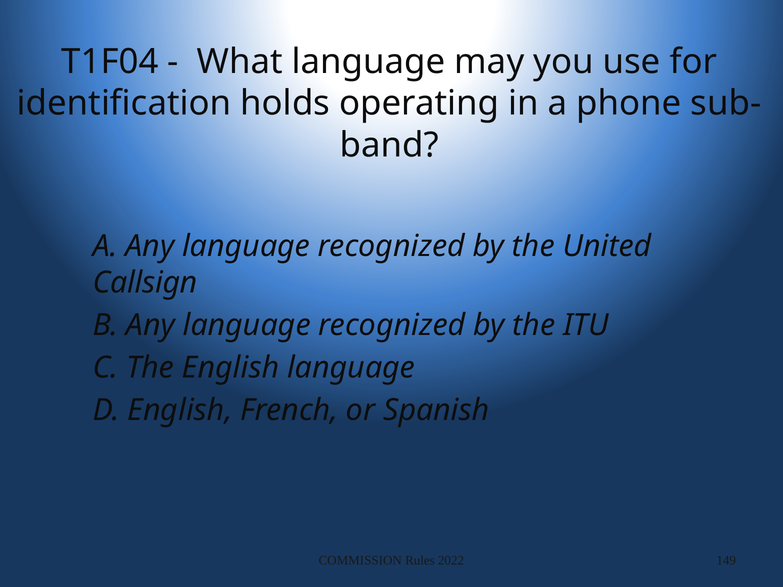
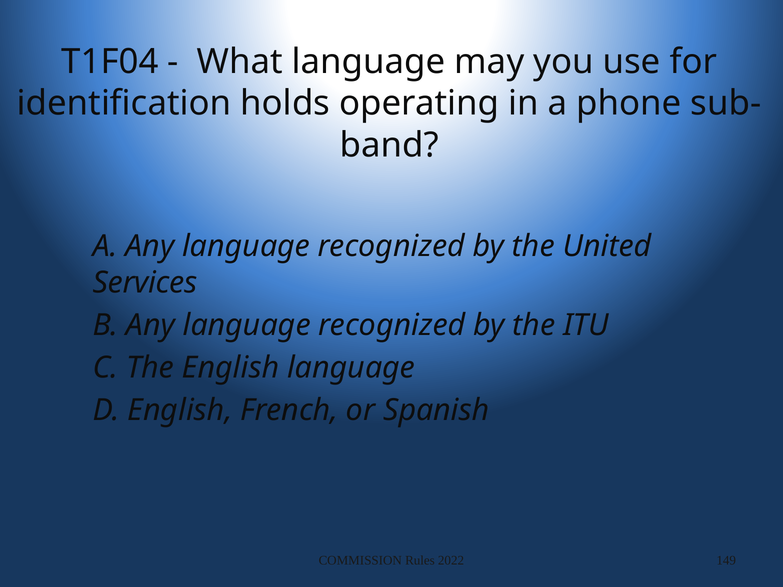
Callsign: Callsign -> Services
